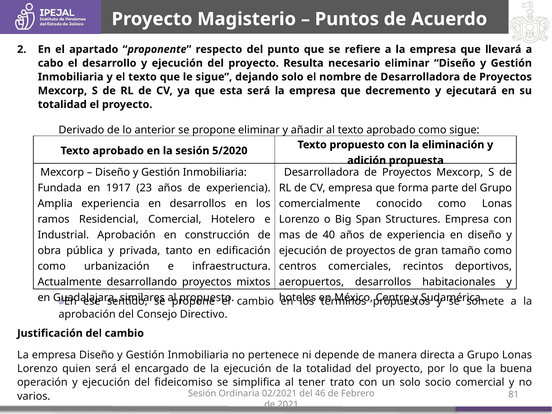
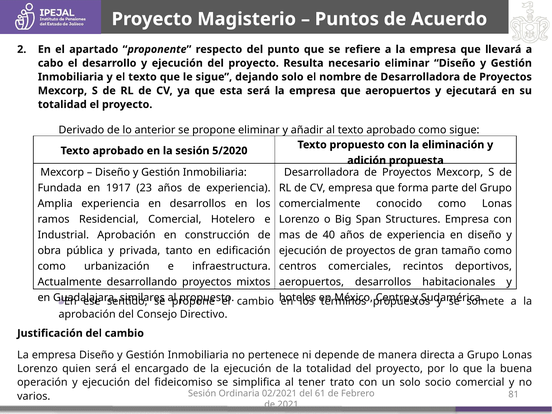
que decremento: decremento -> aeropuertos
46: 46 -> 61
